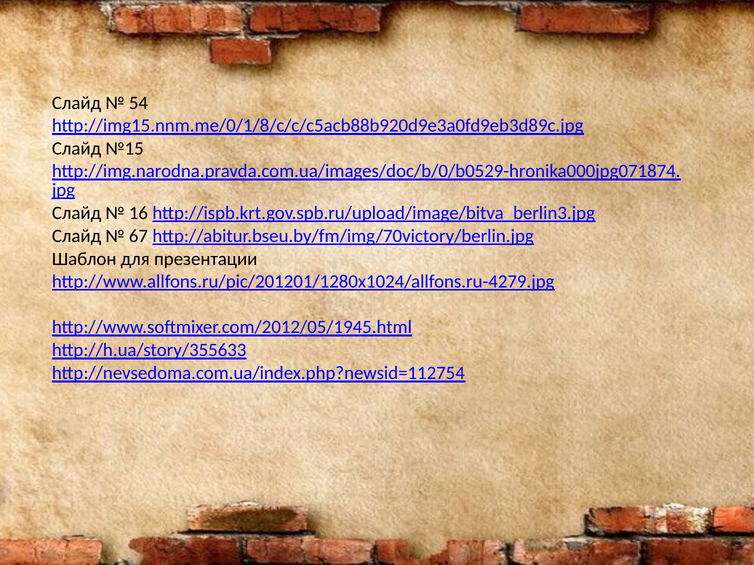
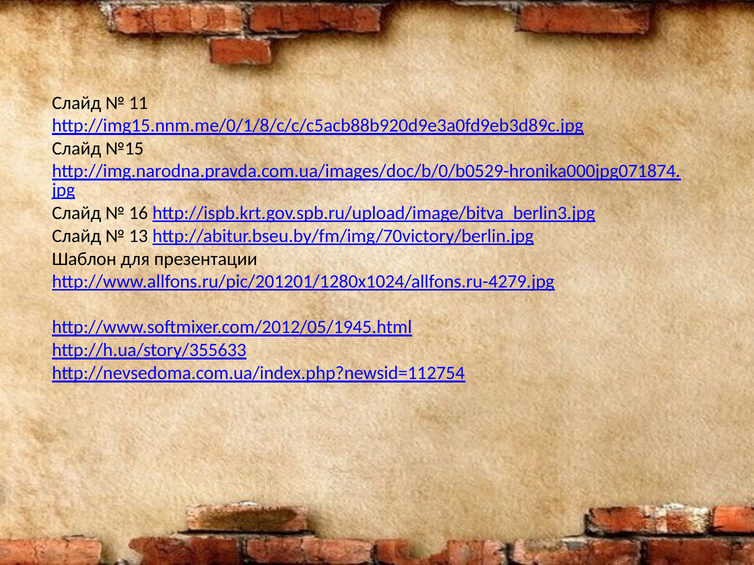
54: 54 -> 11
67: 67 -> 13
